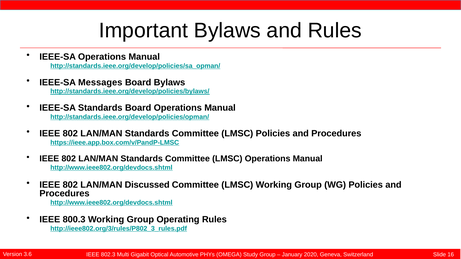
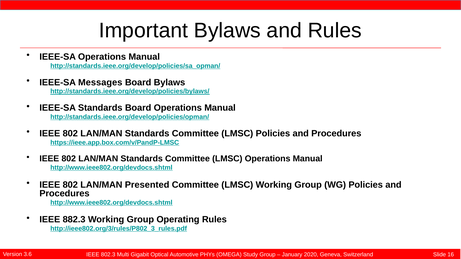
Discussed: Discussed -> Presented
800.3: 800.3 -> 882.3
